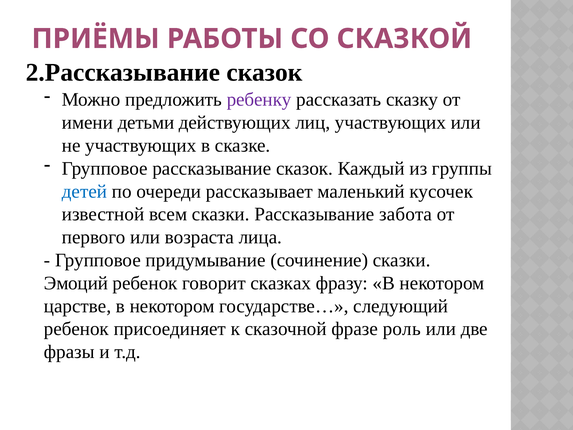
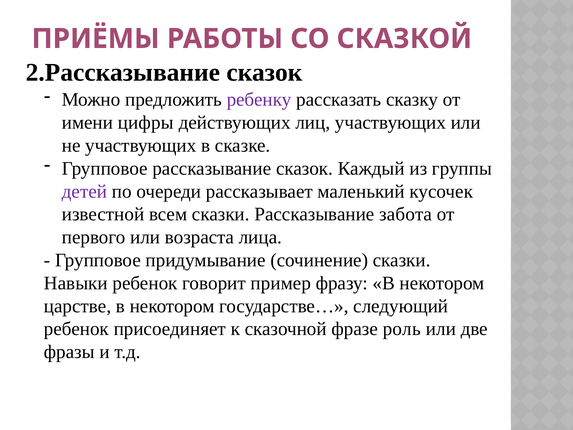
детьми: детьми -> цифры
детей colour: blue -> purple
Эмоций: Эмоций -> Навыки
сказках: сказках -> пример
